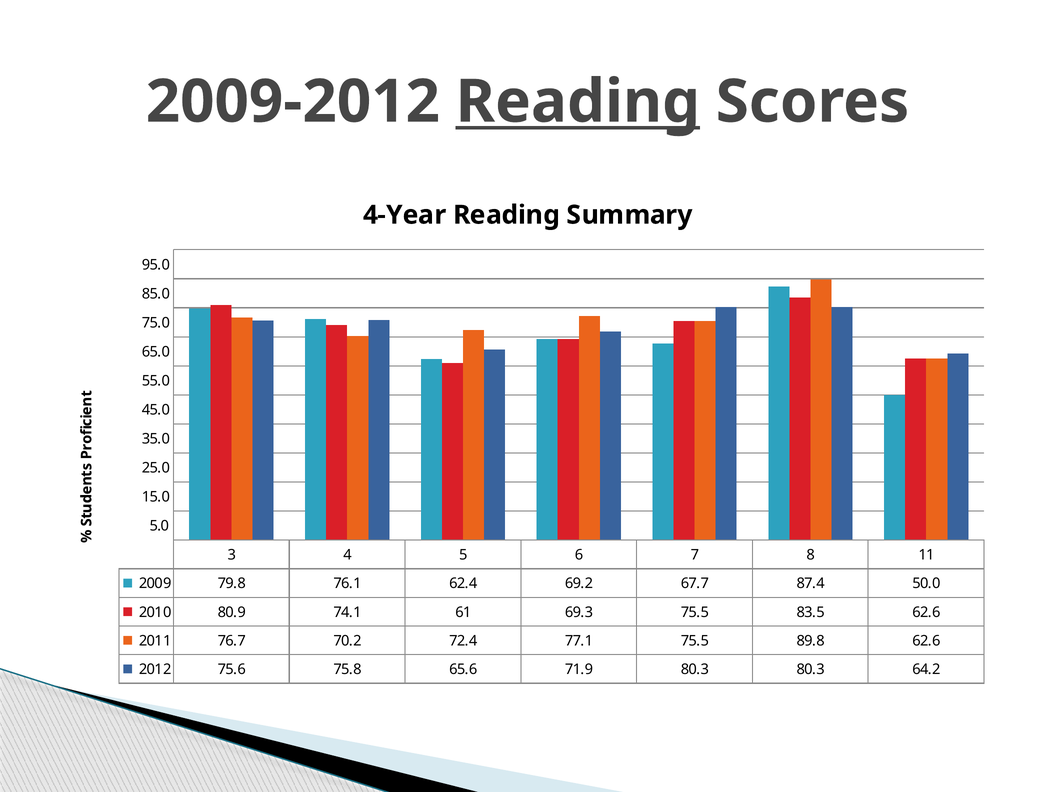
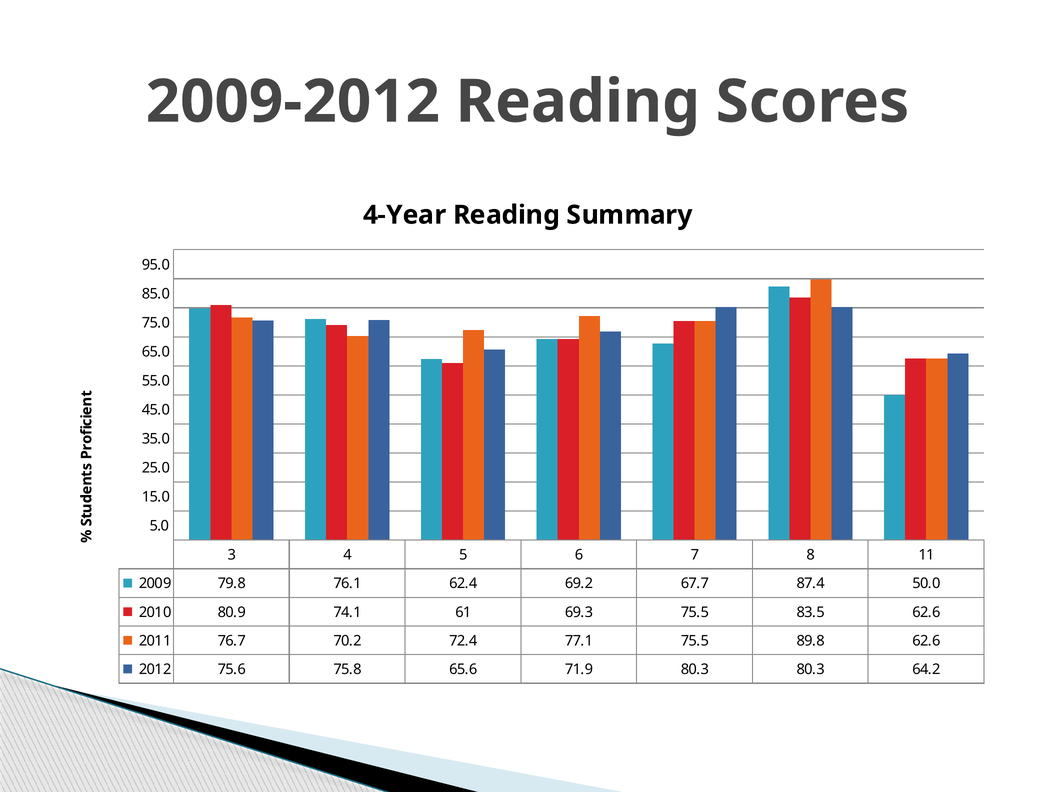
Reading at (578, 102) underline: present -> none
